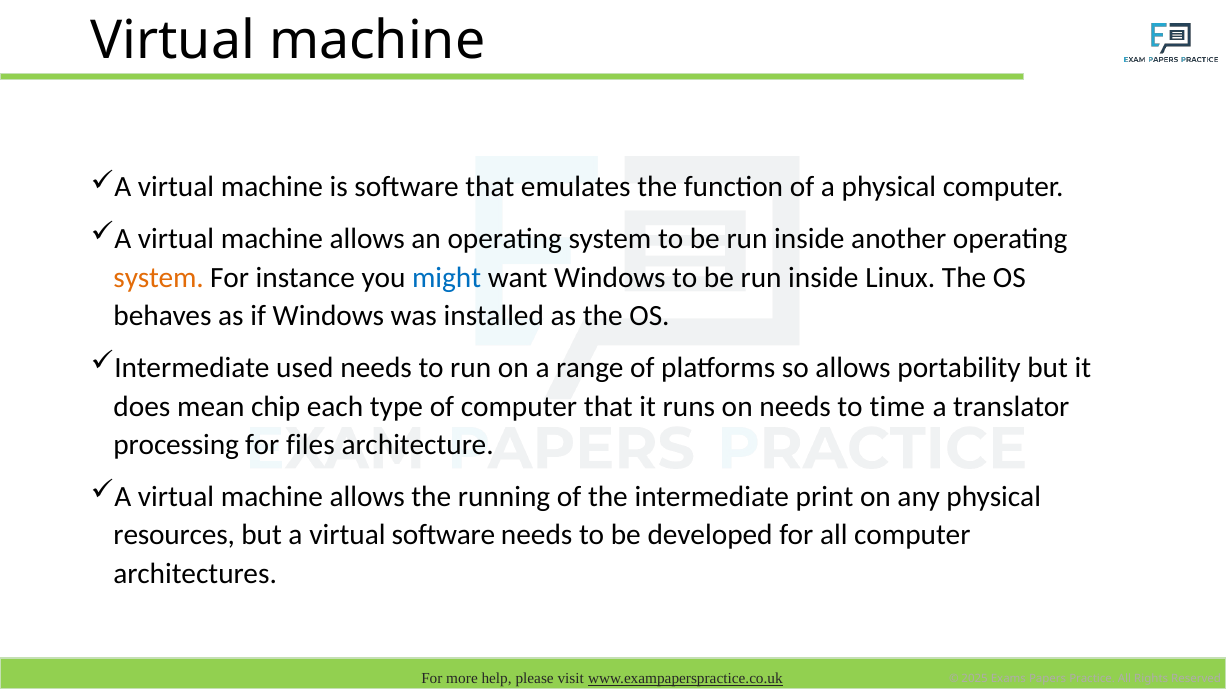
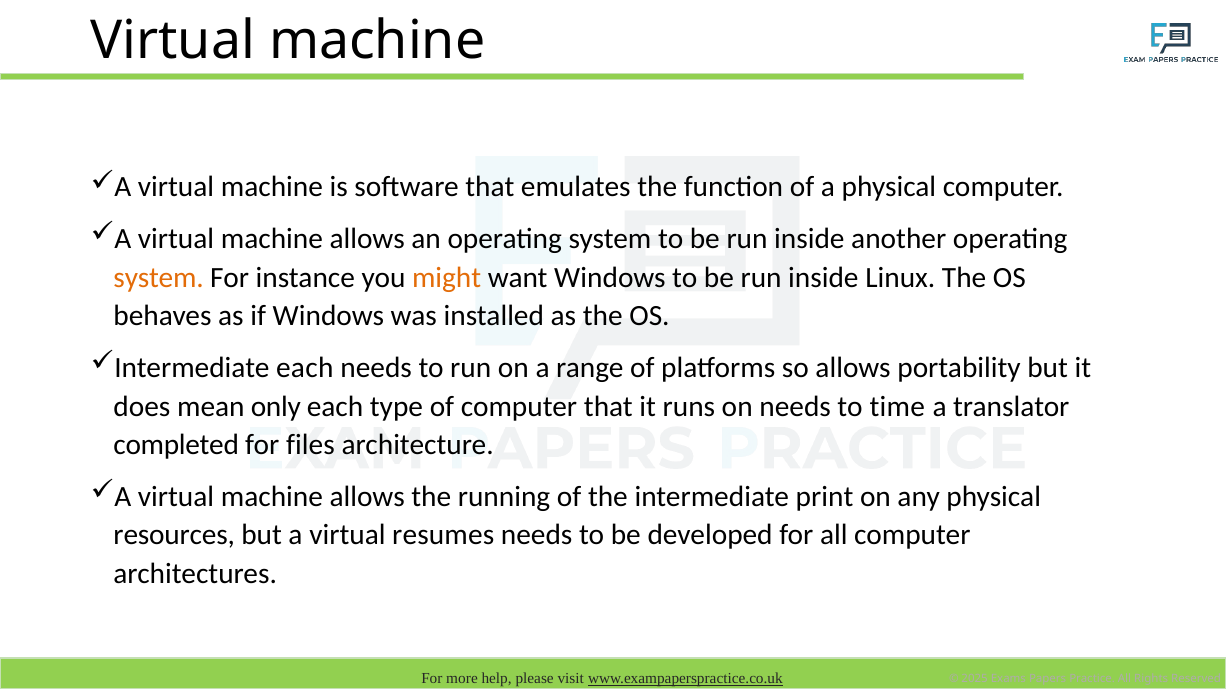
might colour: blue -> orange
Intermediate used: used -> each
chip: chip -> only
processing: processing -> completed
virtual software: software -> resumes
